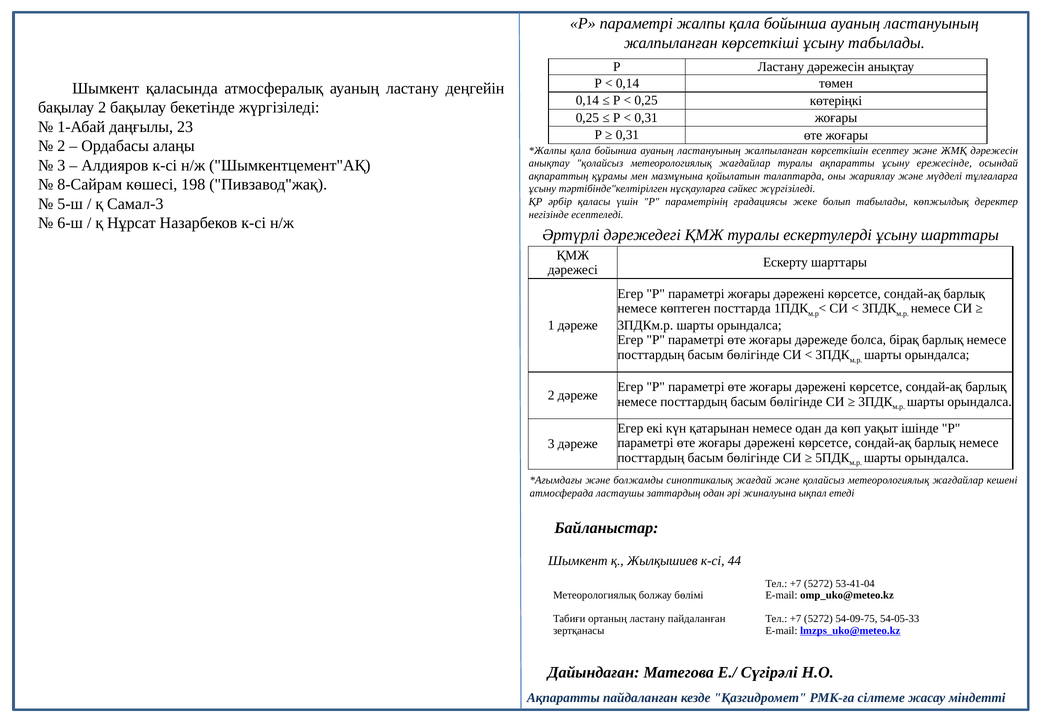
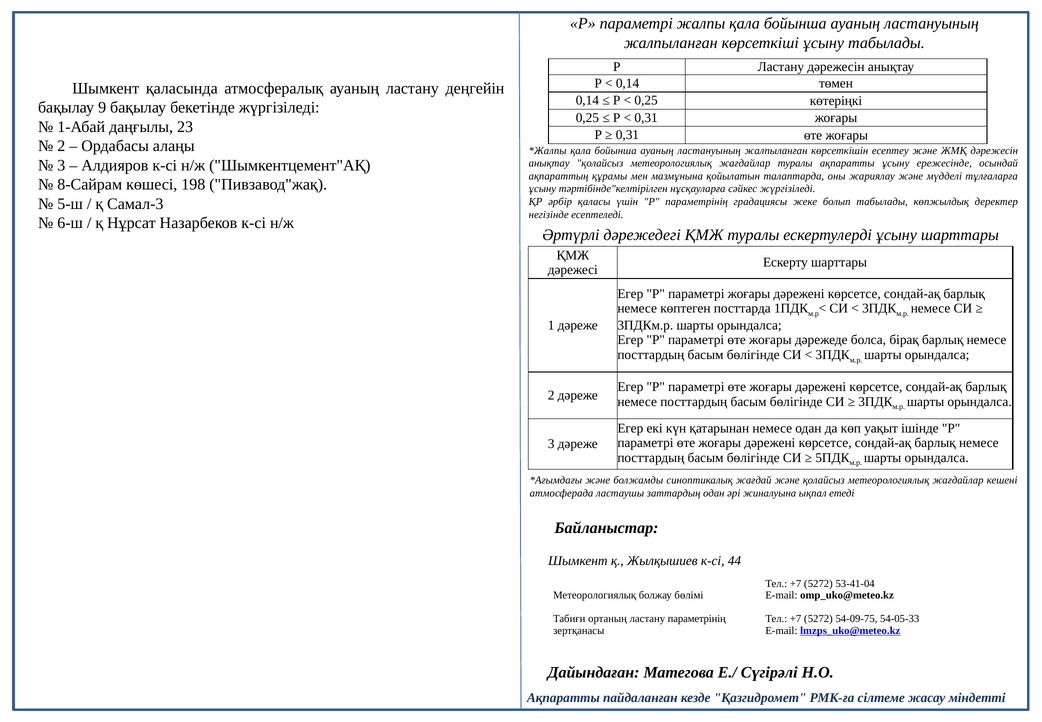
бақылау 2: 2 -> 9
ластану пайдаланған: пайдаланған -> параметрінің
